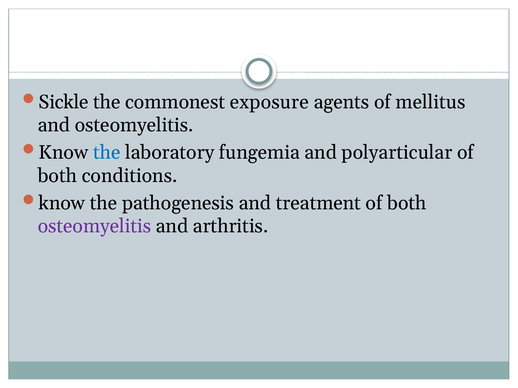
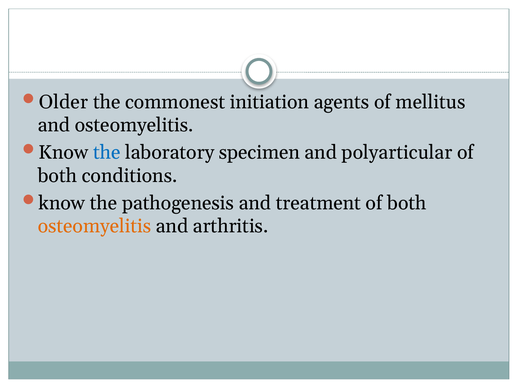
Sickle: Sickle -> Older
exposure: exposure -> initiation
fungemia: fungemia -> specimen
osteomyelitis at (94, 227) colour: purple -> orange
